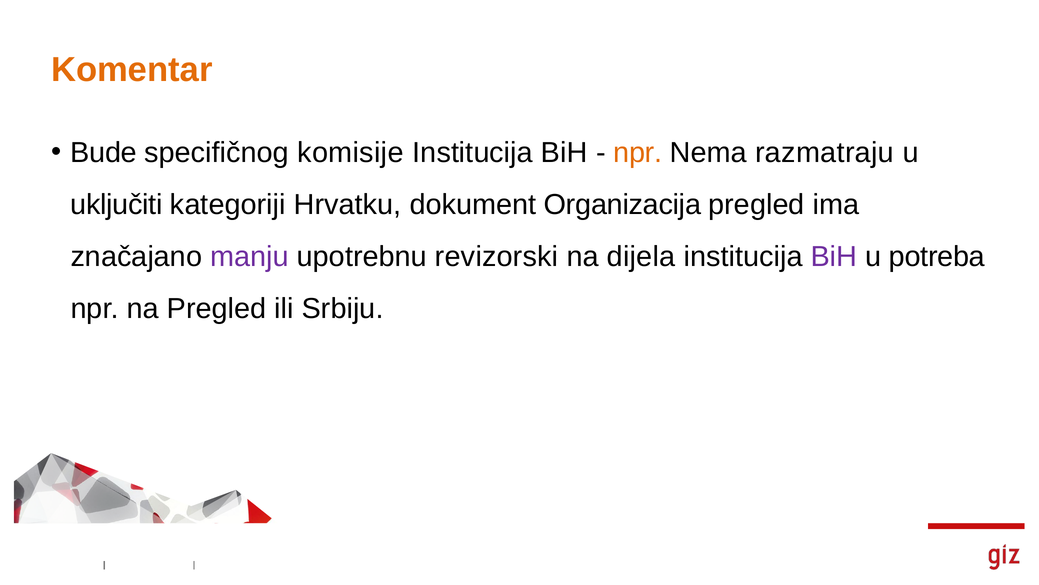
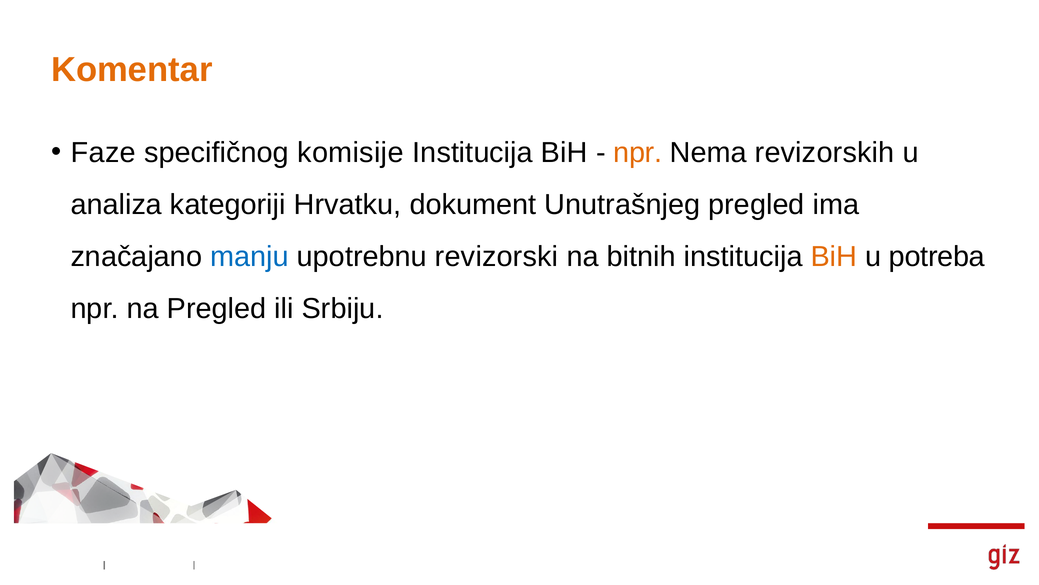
Bude: Bude -> Faze
razmatraju: razmatraju -> revizorskih
uključiti: uključiti -> analiza
Organizacija: Organizacija -> Unutrašnjeg
manju colour: purple -> blue
dijela: dijela -> bitnih
BiH at (834, 257) colour: purple -> orange
